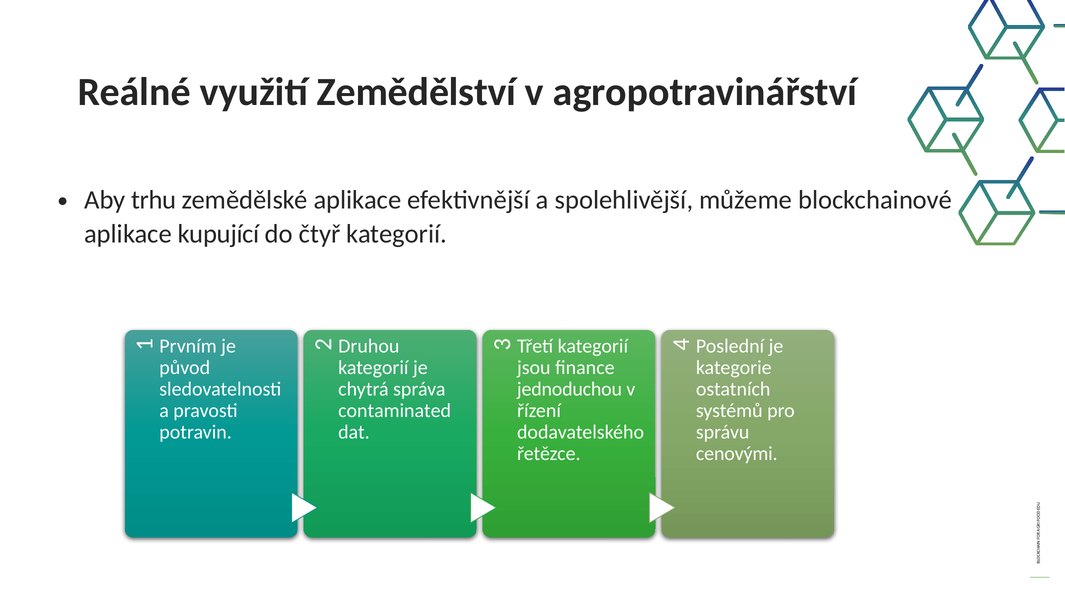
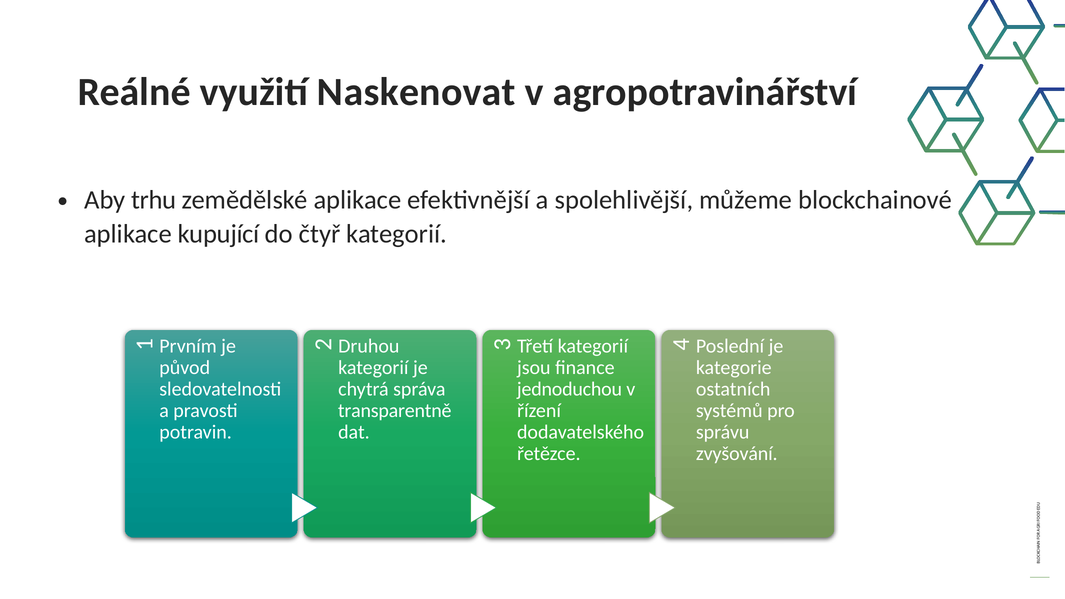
Zemědělství: Zemědělství -> Naskenovat
contaminated: contaminated -> transparentně
cenovými: cenovými -> zvyšování
